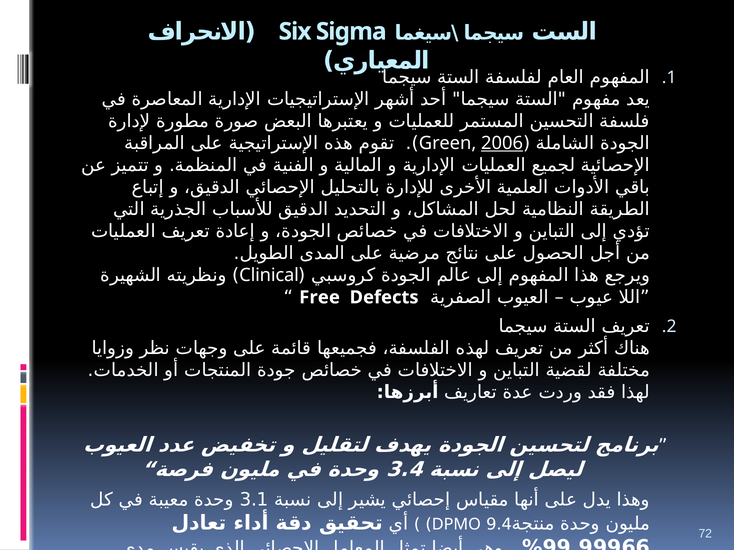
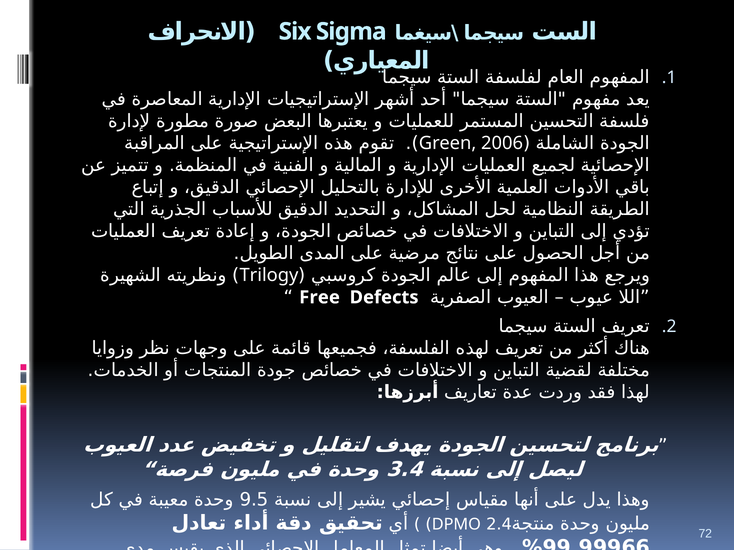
2006 underline: present -> none
Clinical: Clinical -> Trilogy
3.1: 3.1 -> 9.5
9.4: 9.4 -> 2.4
